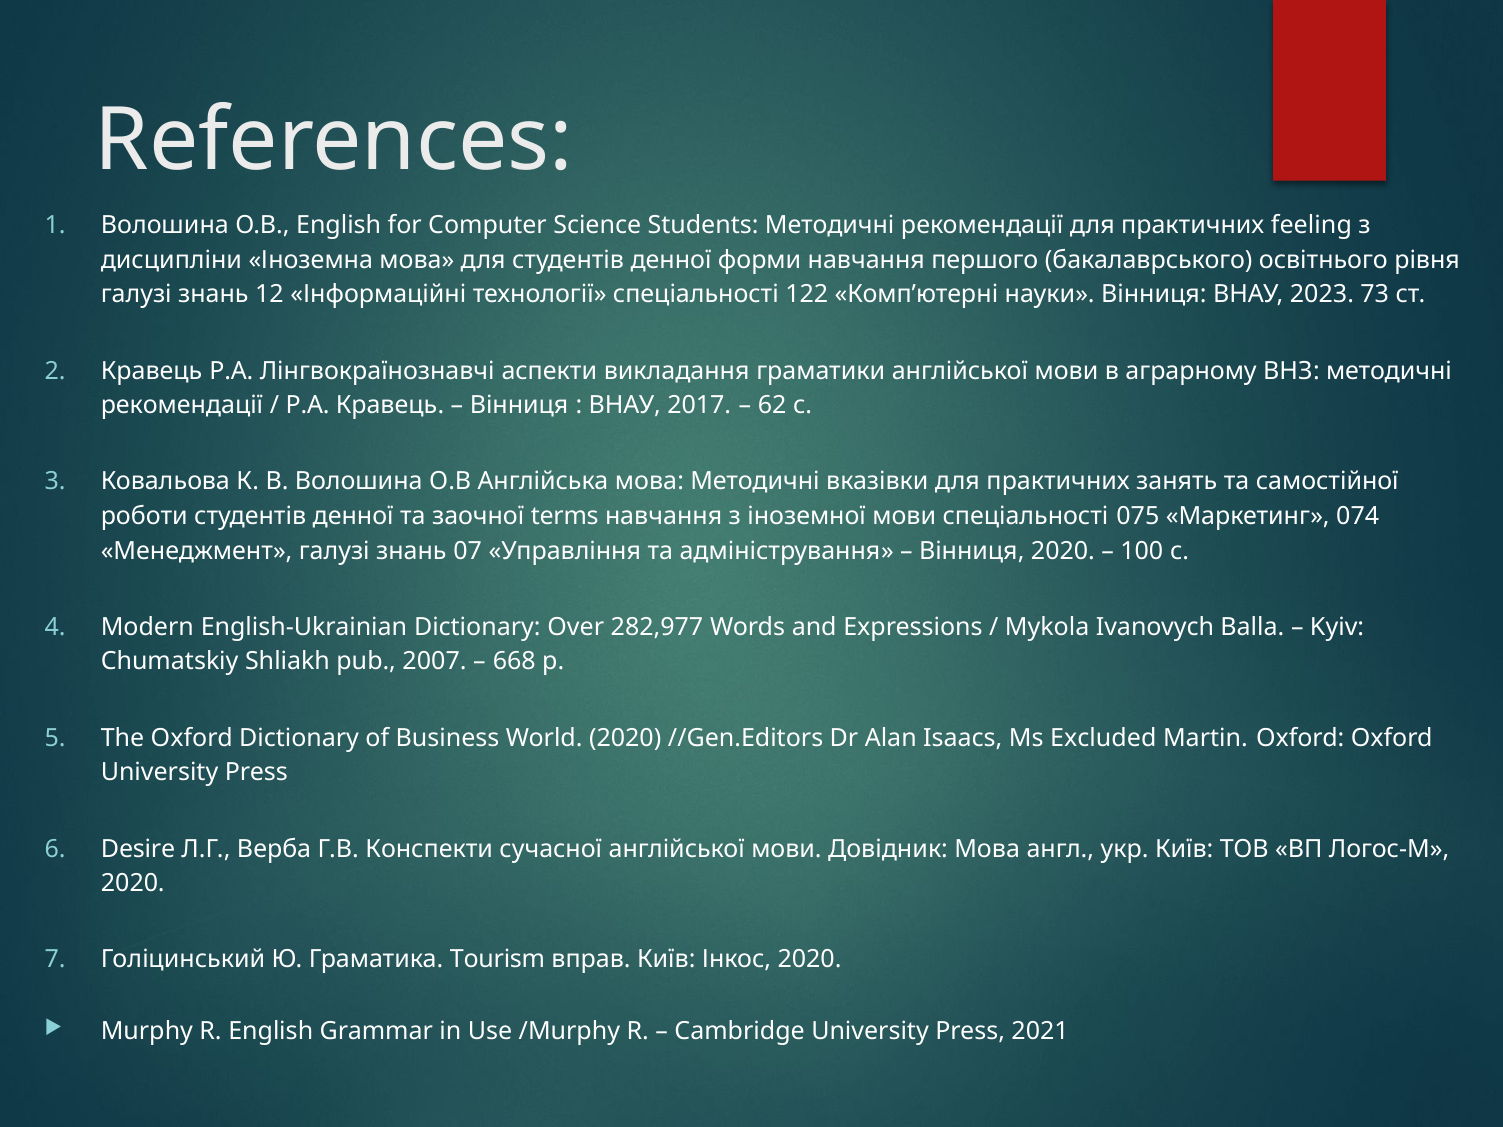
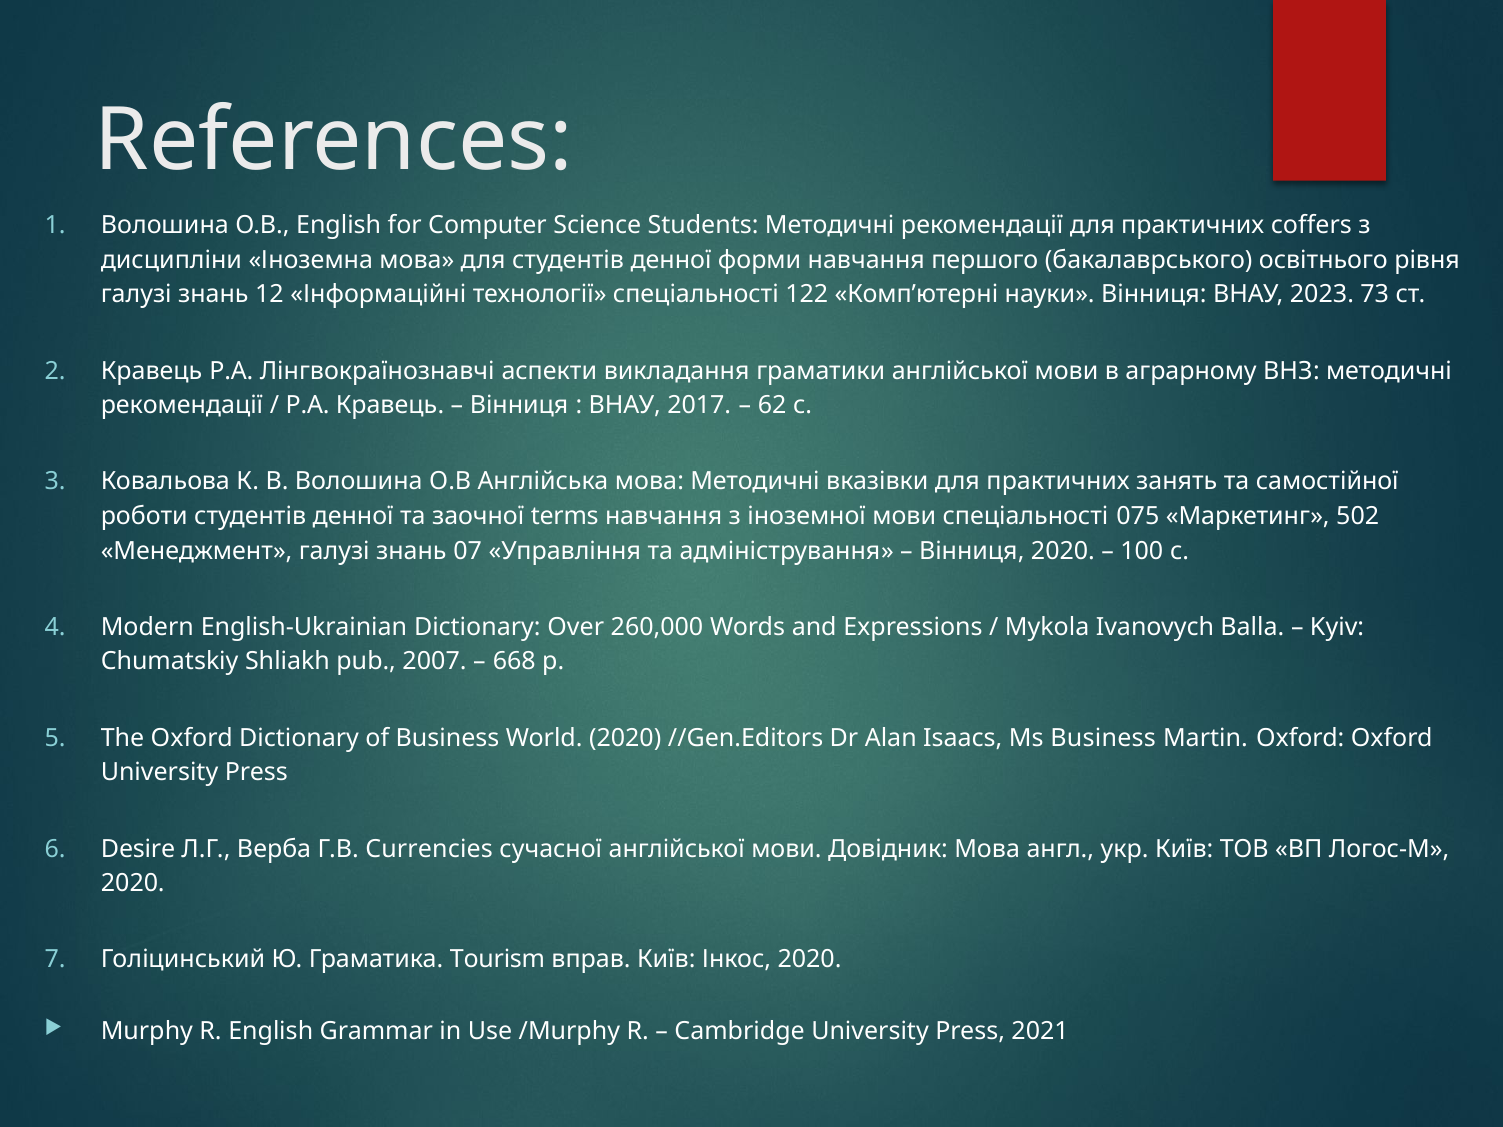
feeling: feeling -> coffers
074: 074 -> 502
282,977: 282,977 -> 260,000
Ms Excluded: Excluded -> Business
Конспекти: Конспекти -> Currencies
